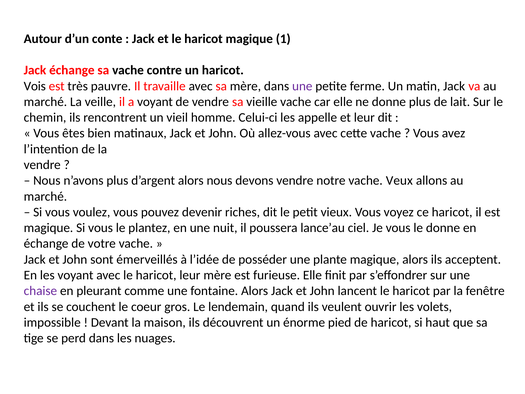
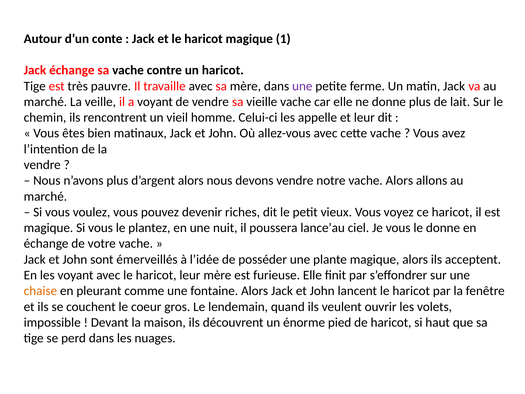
Vois at (35, 86): Vois -> Tige
vache Veux: Veux -> Alors
chaise colour: purple -> orange
